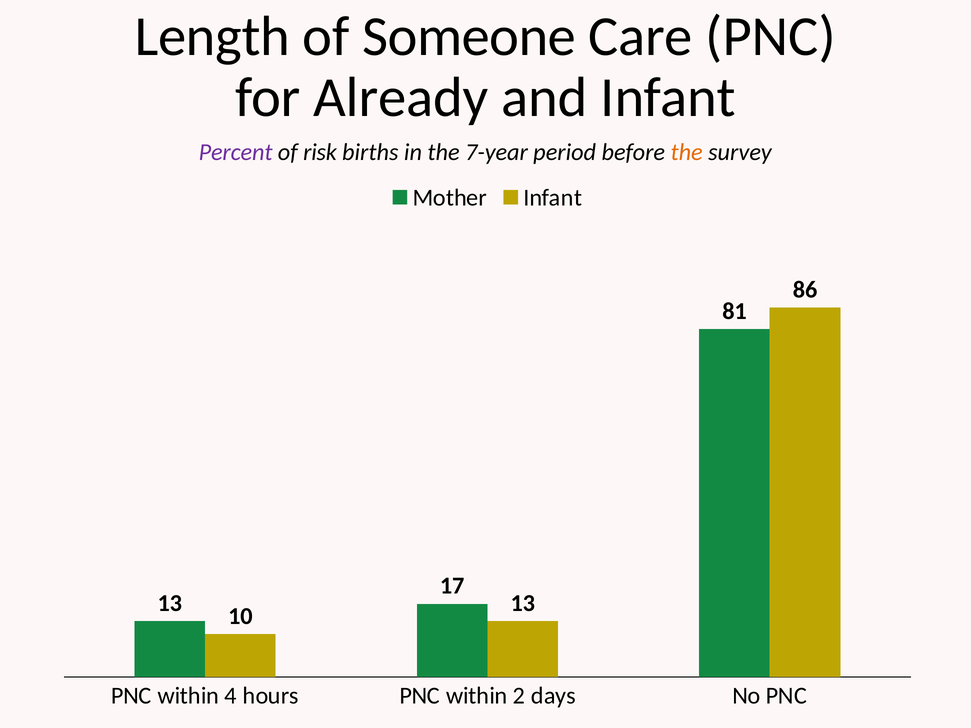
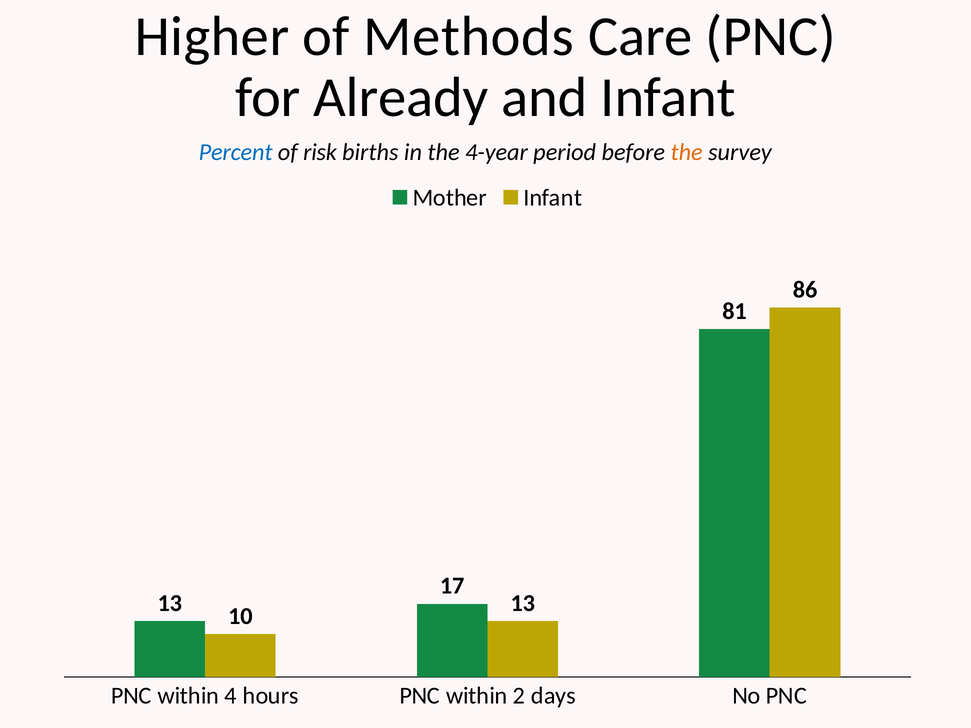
Length: Length -> Higher
Someone: Someone -> Methods
Percent colour: purple -> blue
7-year: 7-year -> 4-year
